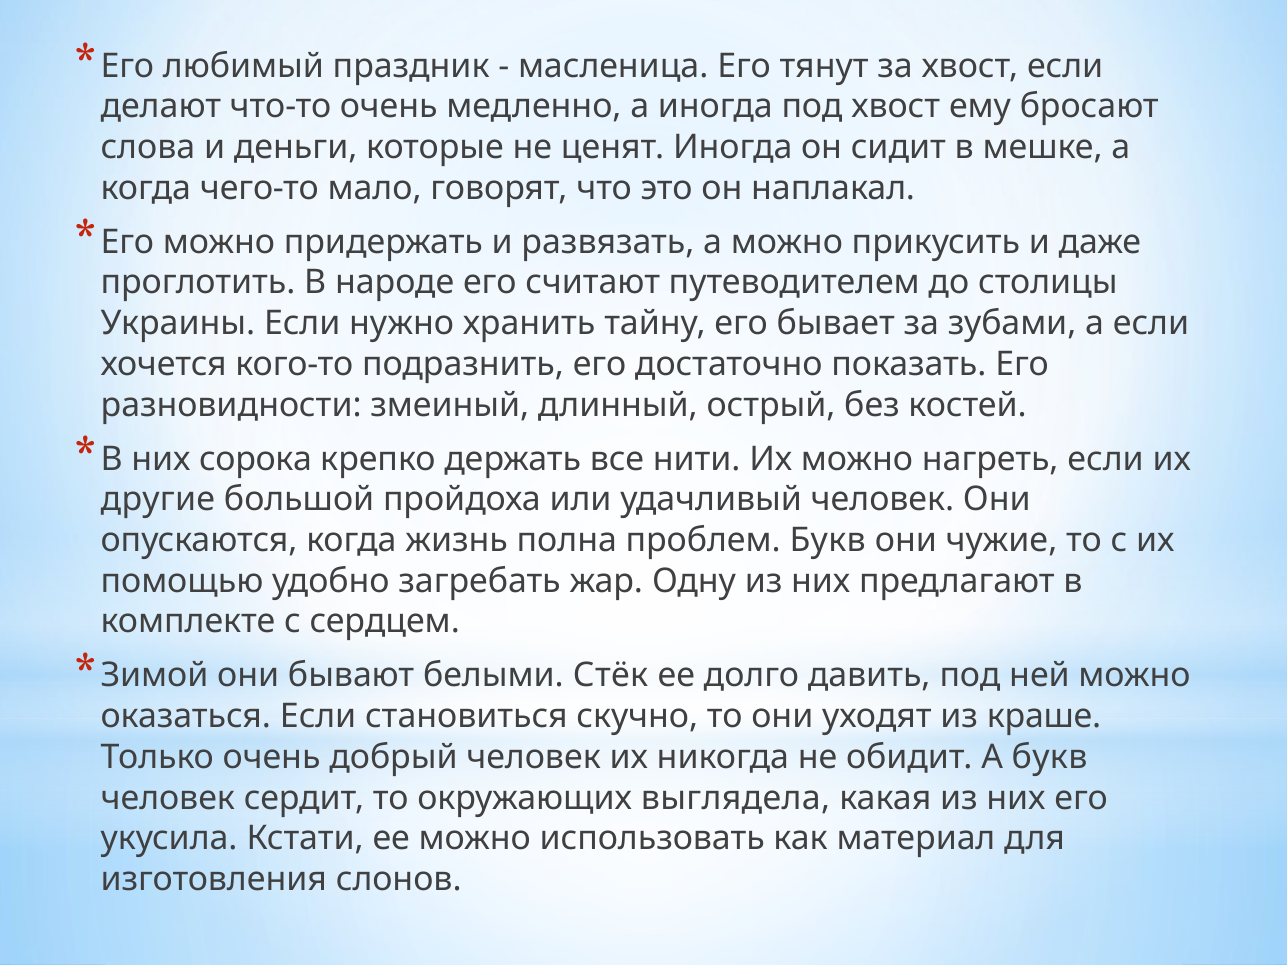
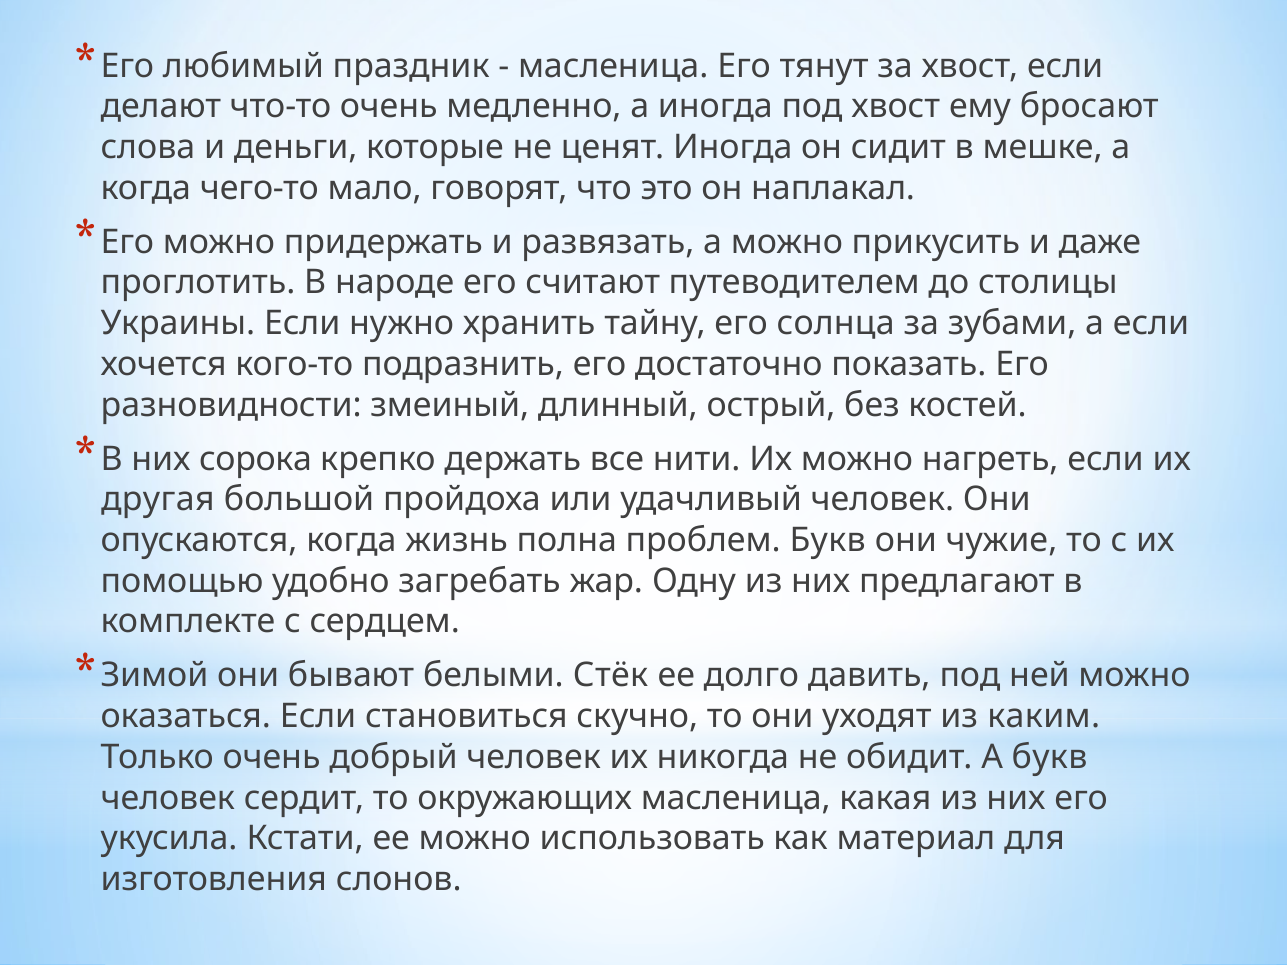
бывает: бывает -> солнца
другие: другие -> другая
краше: краше -> каким
окружающих выглядела: выглядела -> масленица
